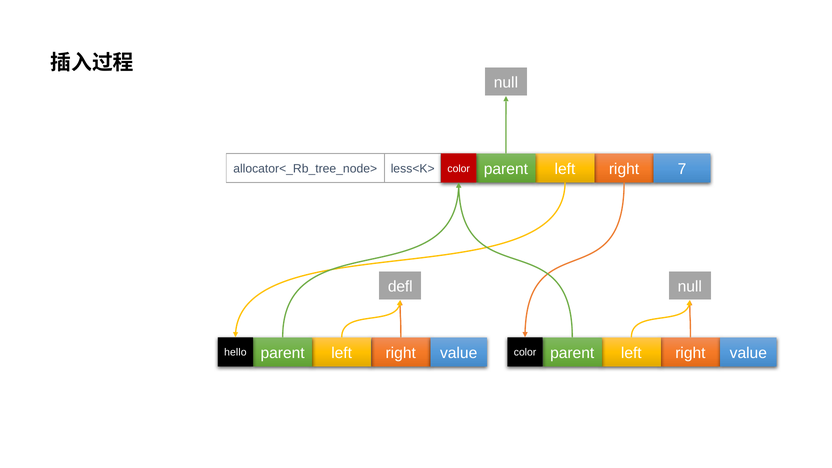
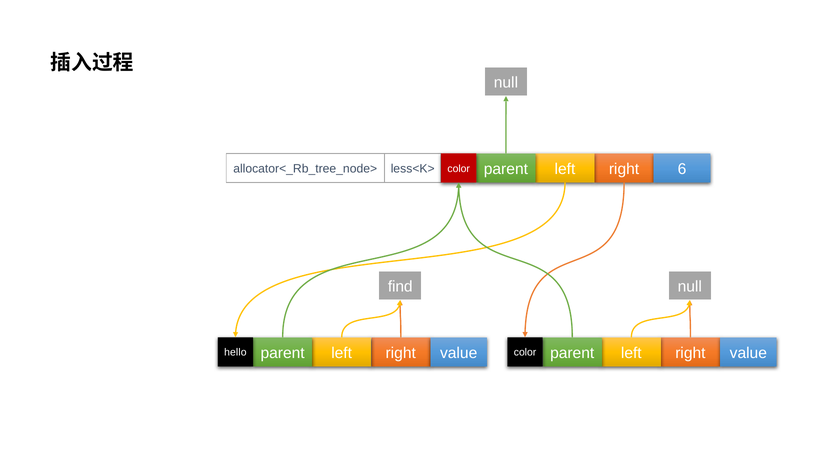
7: 7 -> 6
defl: defl -> find
